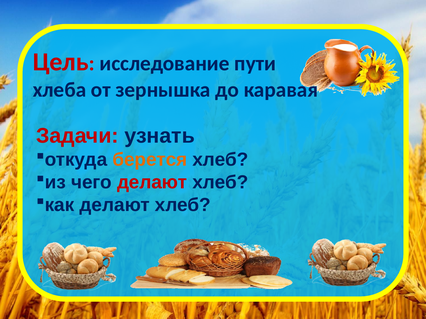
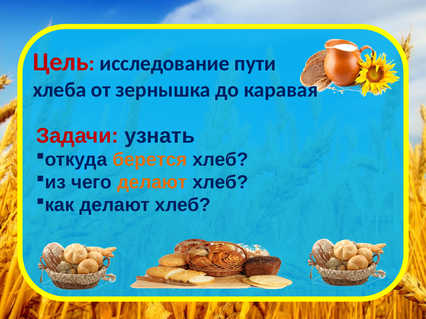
делают at (152, 183) colour: red -> orange
